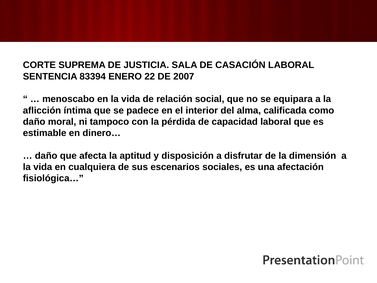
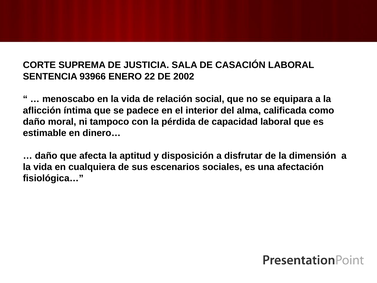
83394: 83394 -> 93966
2007: 2007 -> 2002
